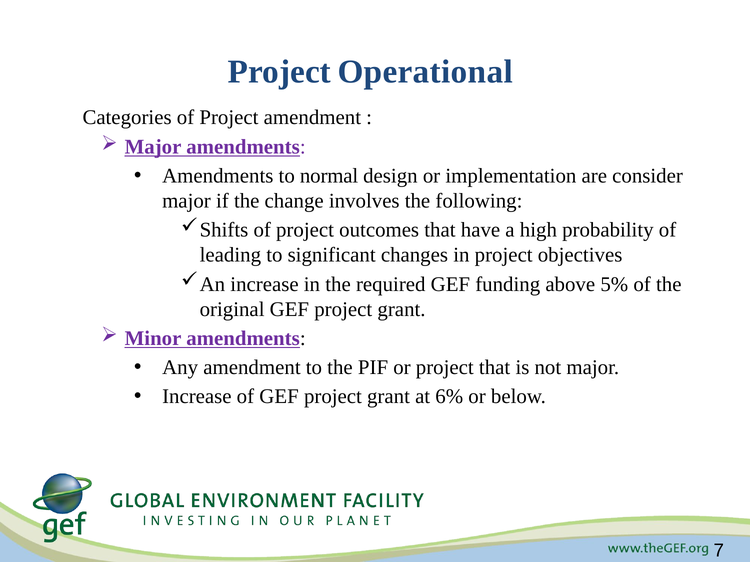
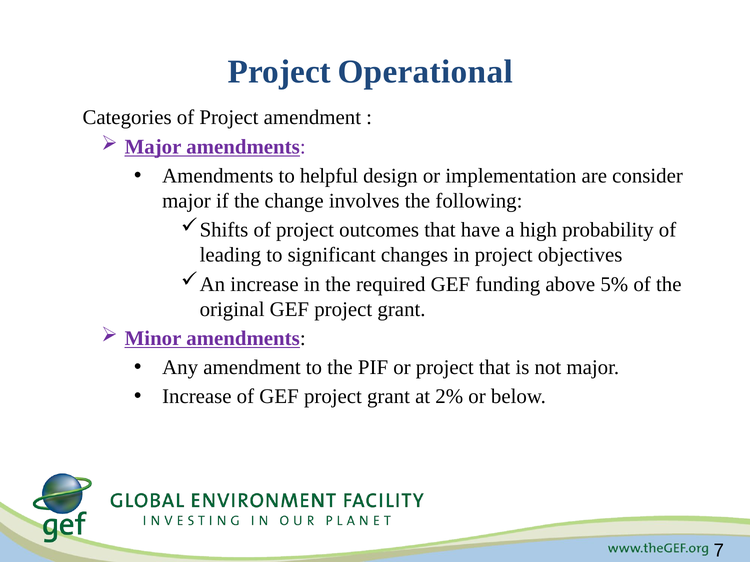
normal: normal -> helpful
6%: 6% -> 2%
